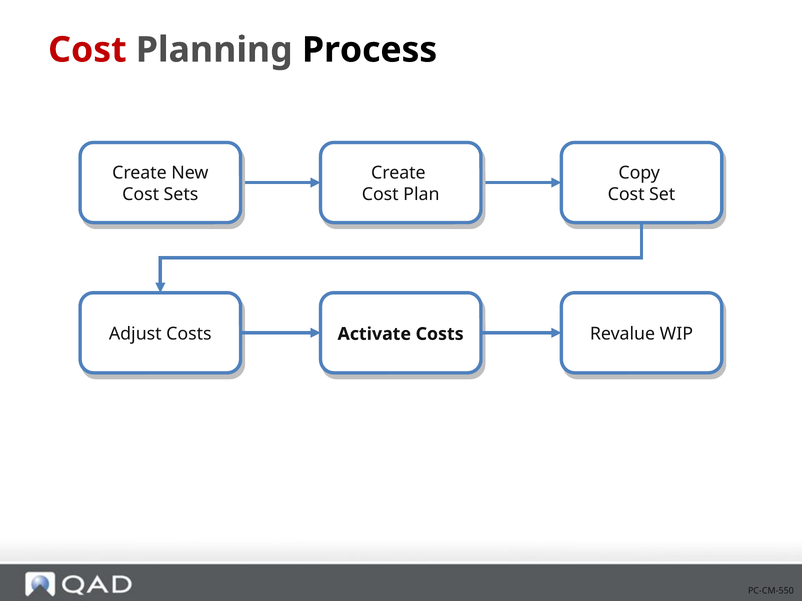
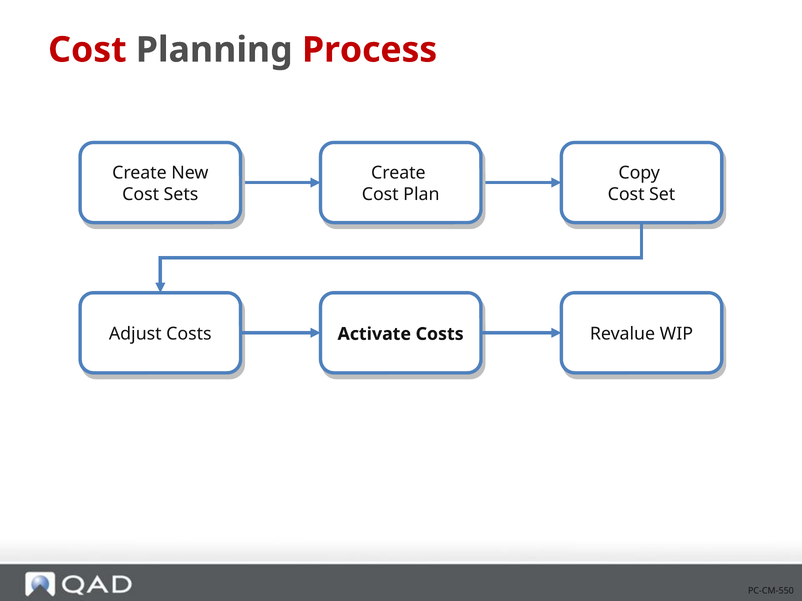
Process colour: black -> red
